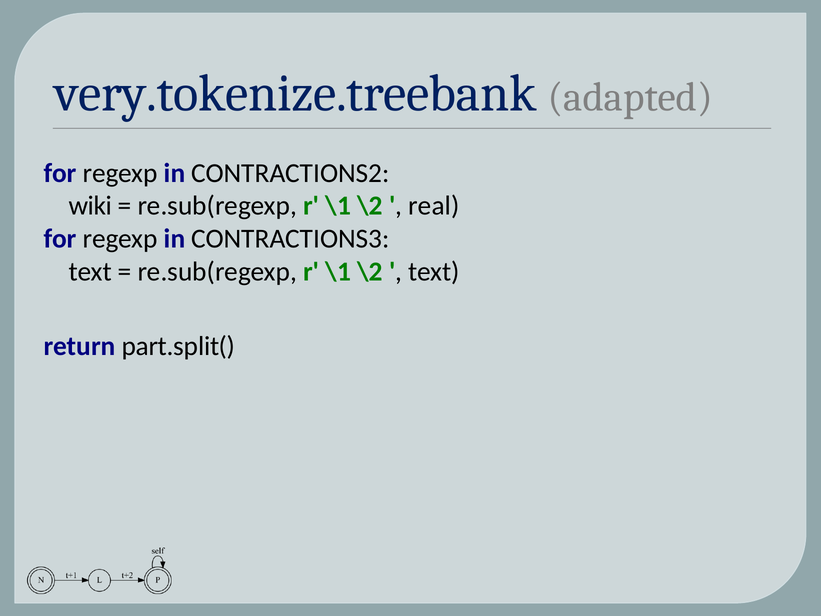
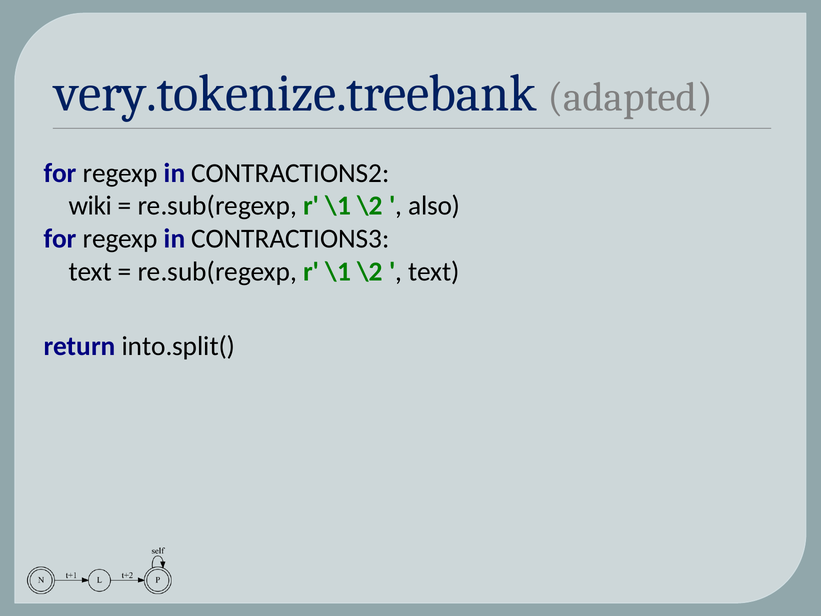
real: real -> also
part.split(: part.split( -> into.split(
